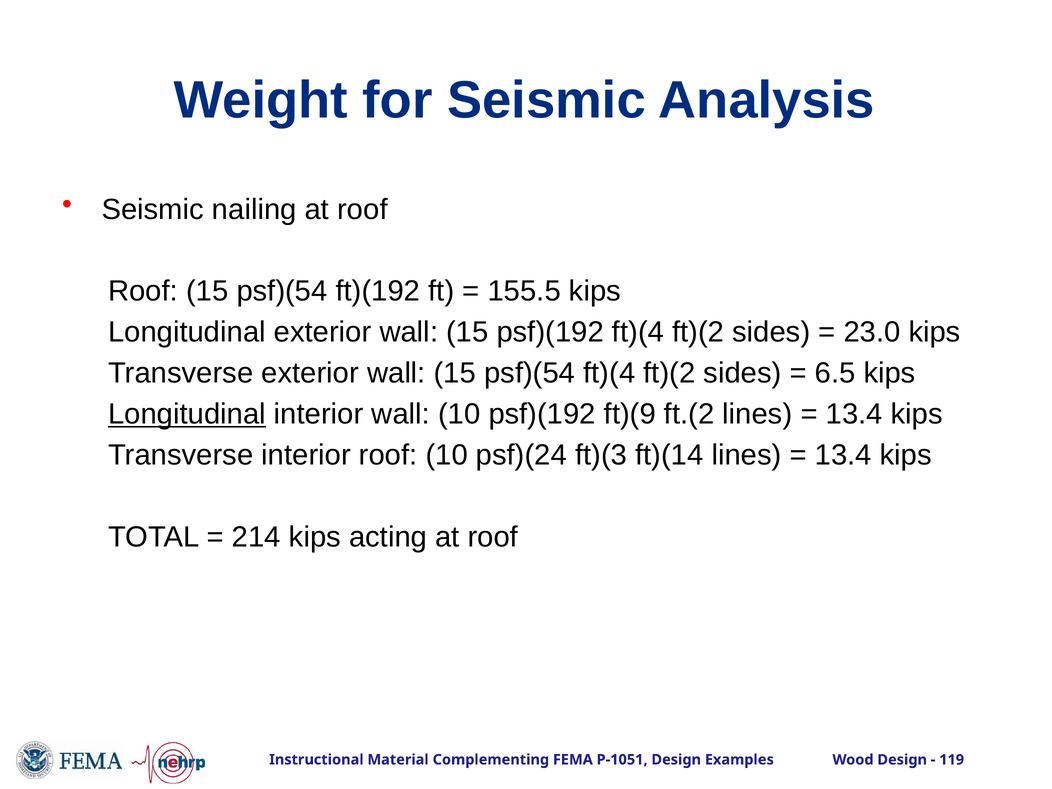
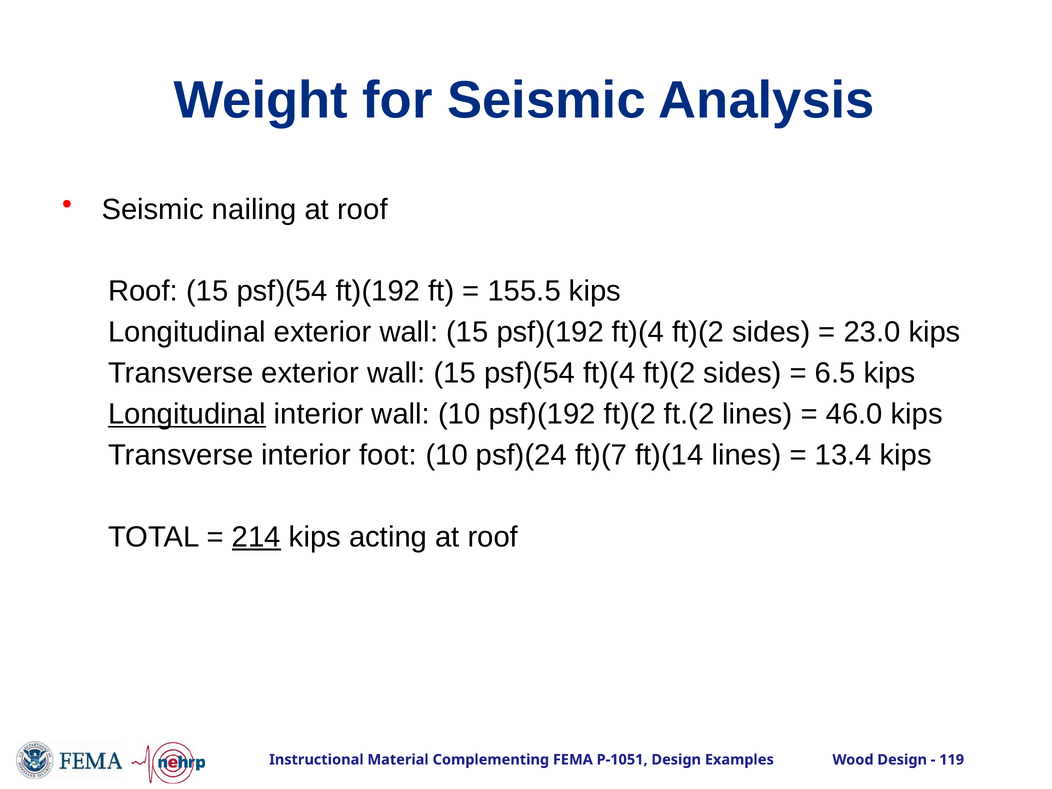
psf)(192 ft)(9: ft)(9 -> ft)(2
13.4 at (854, 414): 13.4 -> 46.0
interior roof: roof -> foot
ft)(3: ft)(3 -> ft)(7
214 underline: none -> present
